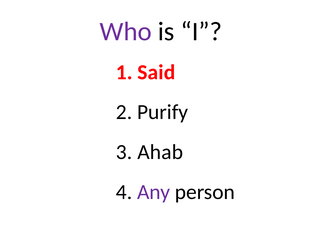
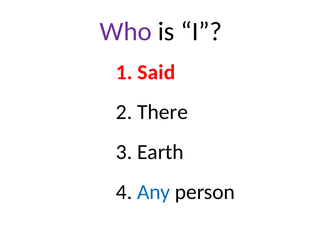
Purify: Purify -> There
Ahab: Ahab -> Earth
Any colour: purple -> blue
